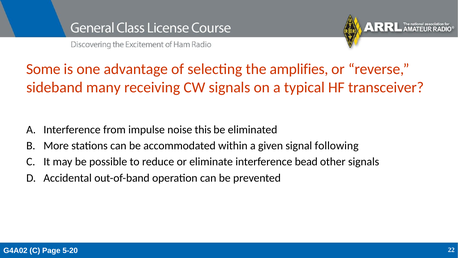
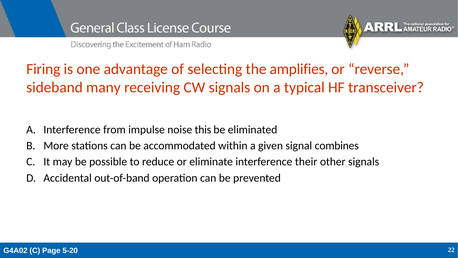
Some: Some -> Firing
following: following -> combines
bead: bead -> their
